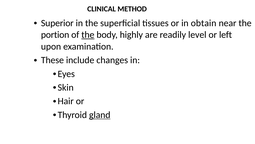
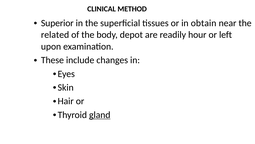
portion: portion -> related
the at (88, 35) underline: present -> none
highly: highly -> depot
level: level -> hour
